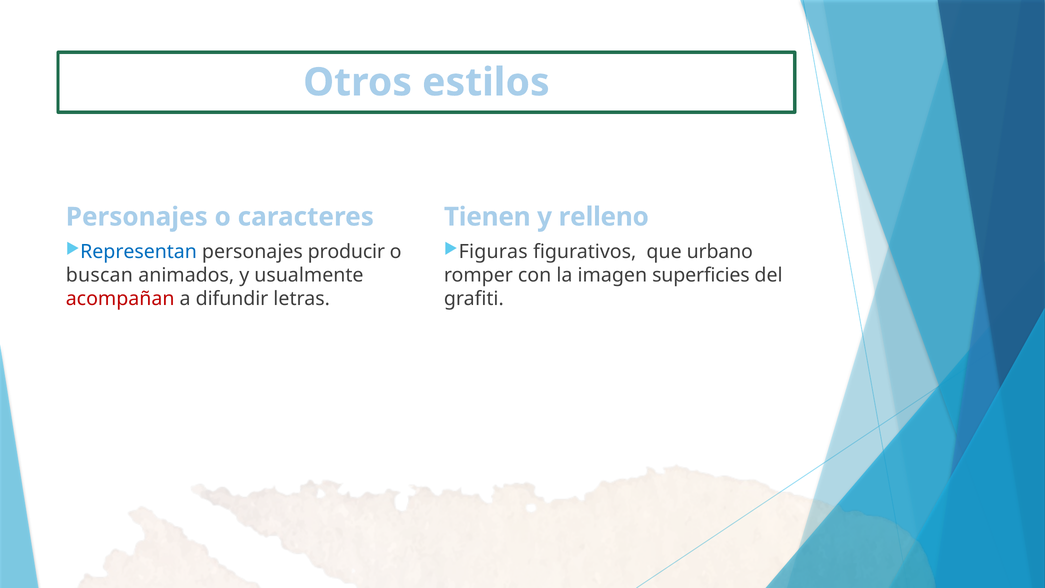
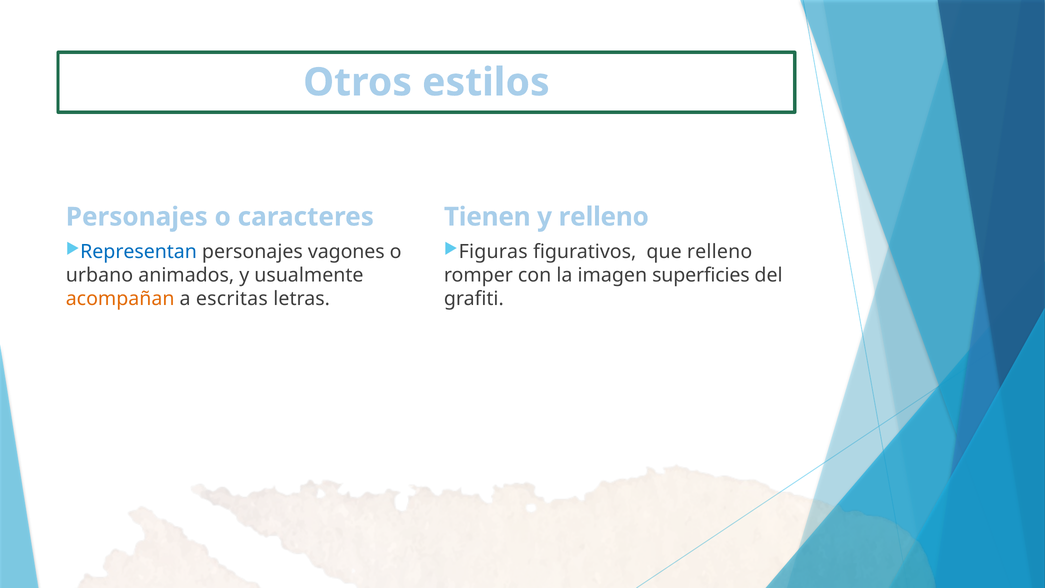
producir: producir -> vagones
que urbano: urbano -> relleno
buscan: buscan -> urbano
acompañan colour: red -> orange
difundir: difundir -> escritas
